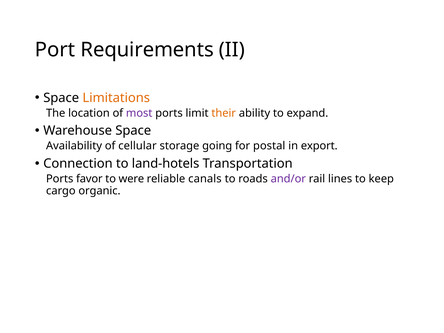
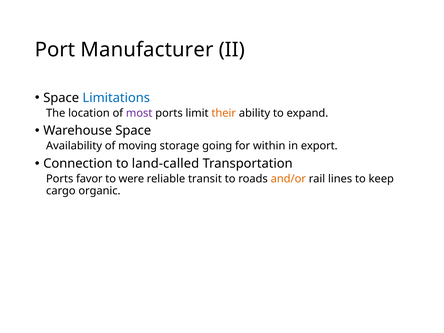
Requirements: Requirements -> Manufacturer
Limitations colour: orange -> blue
cellular: cellular -> moving
postal: postal -> within
land-hotels: land-hotels -> land-called
canals: canals -> transit
and/or colour: purple -> orange
